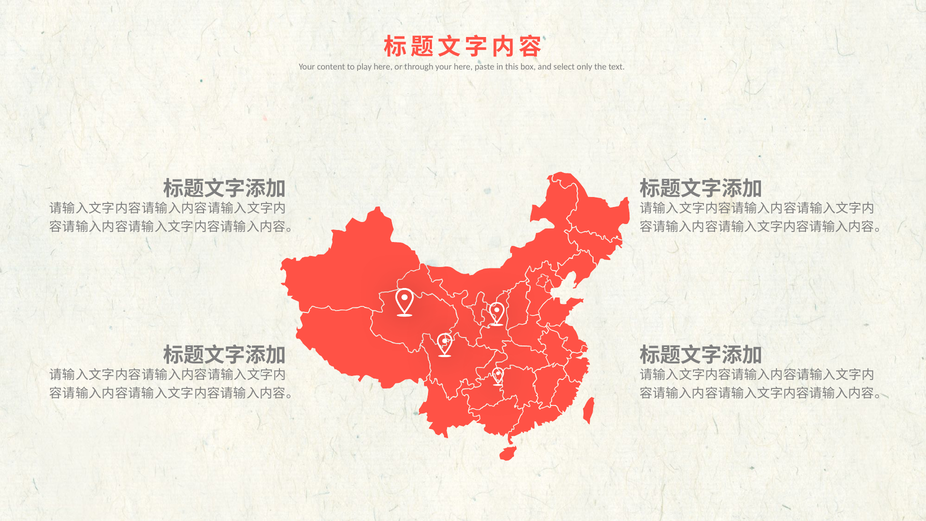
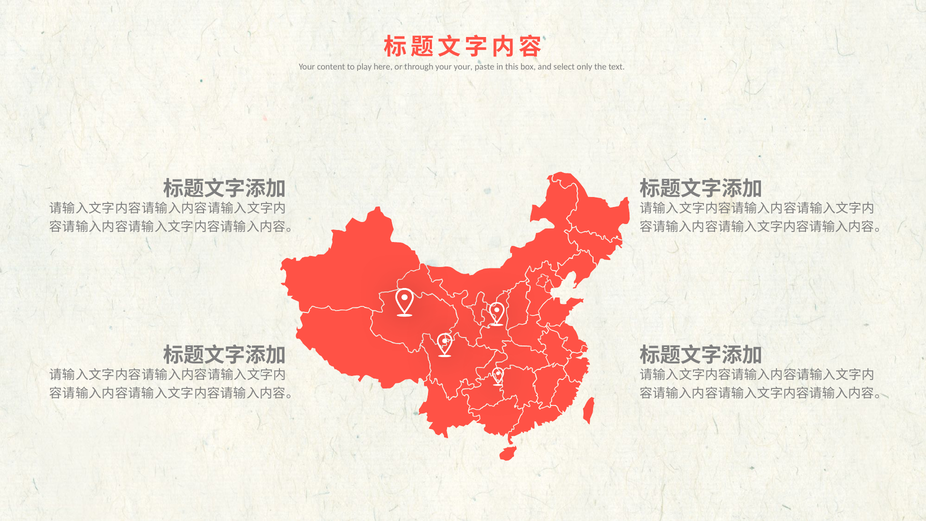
your here: here -> your
